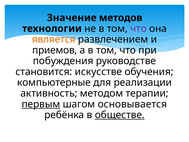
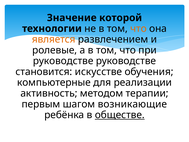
методов: методов -> которой
что at (138, 29) colour: purple -> orange
приемов: приемов -> ролевые
побуждения at (63, 61): побуждения -> руководстве
первым underline: present -> none
основывается: основывается -> возникающие
